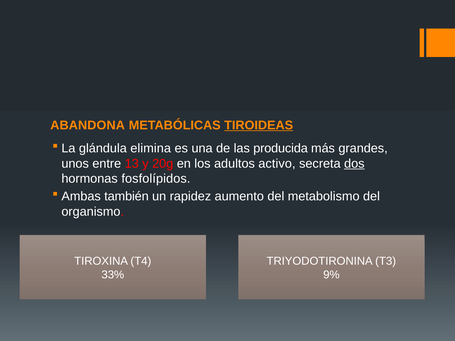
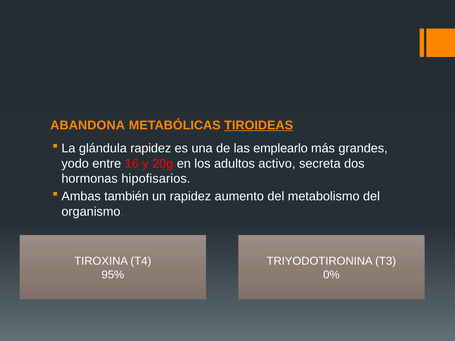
glándula elimina: elimina -> rapidez
producida: producida -> emplearlo
unos: unos -> yodo
13: 13 -> 16
dos underline: present -> none
fosfolípidos: fosfolípidos -> hipofisarios
33%: 33% -> 95%
9%: 9% -> 0%
